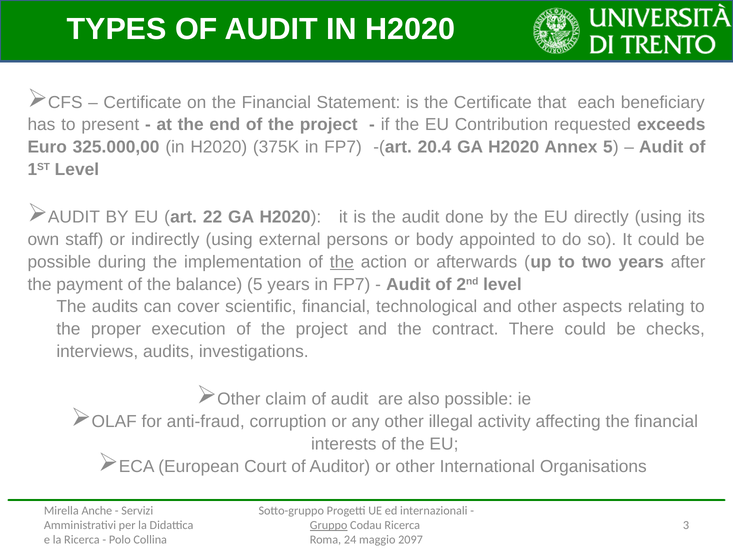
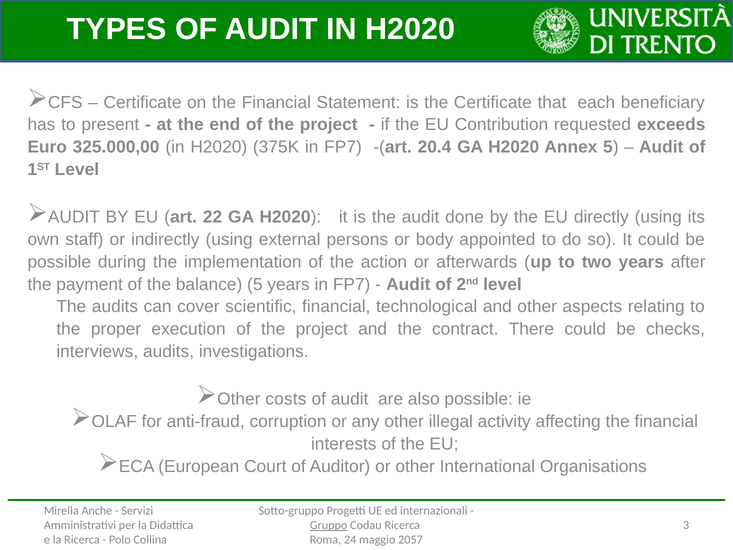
the at (342, 262) underline: present -> none
claim: claim -> costs
2097: 2097 -> 2057
